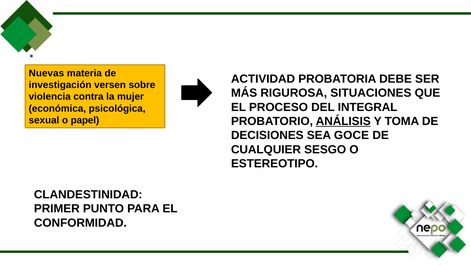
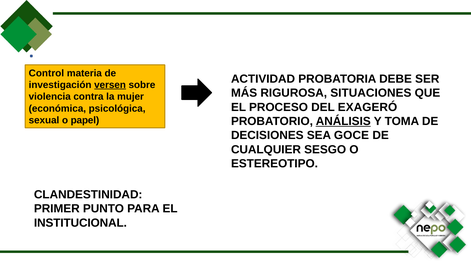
Nuevas: Nuevas -> Control
versen underline: none -> present
INTEGRAL: INTEGRAL -> EXAGERÓ
CONFORMIDAD: CONFORMIDAD -> INSTITUCIONAL
